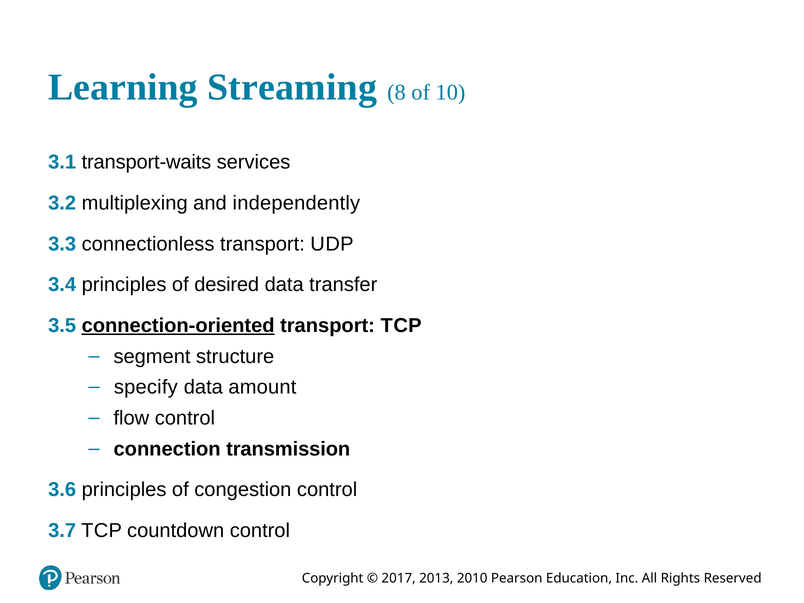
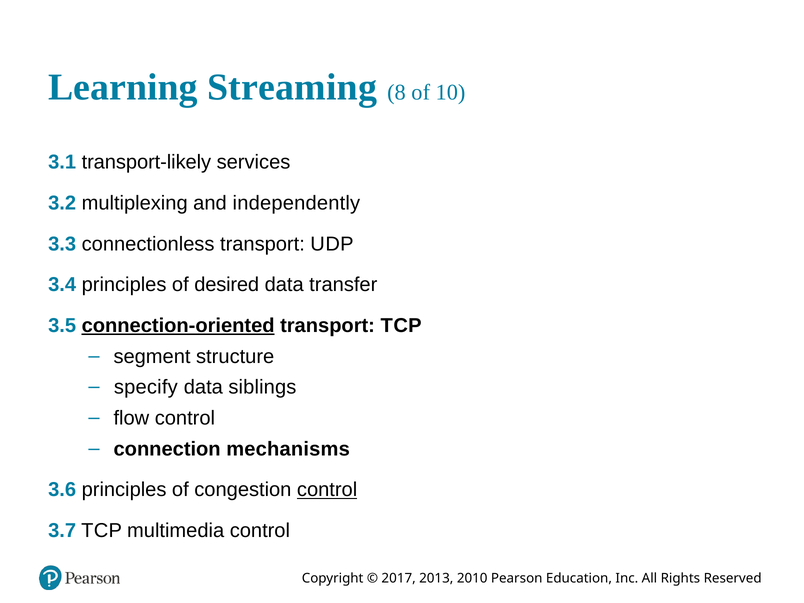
transport-waits: transport-waits -> transport-likely
amount: amount -> siblings
transmission: transmission -> mechanisms
control at (327, 490) underline: none -> present
countdown: countdown -> multimedia
